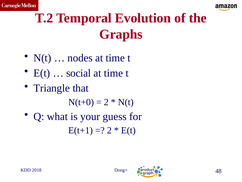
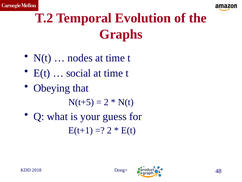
Triangle: Triangle -> Obeying
N(t+0: N(t+0 -> N(t+5
